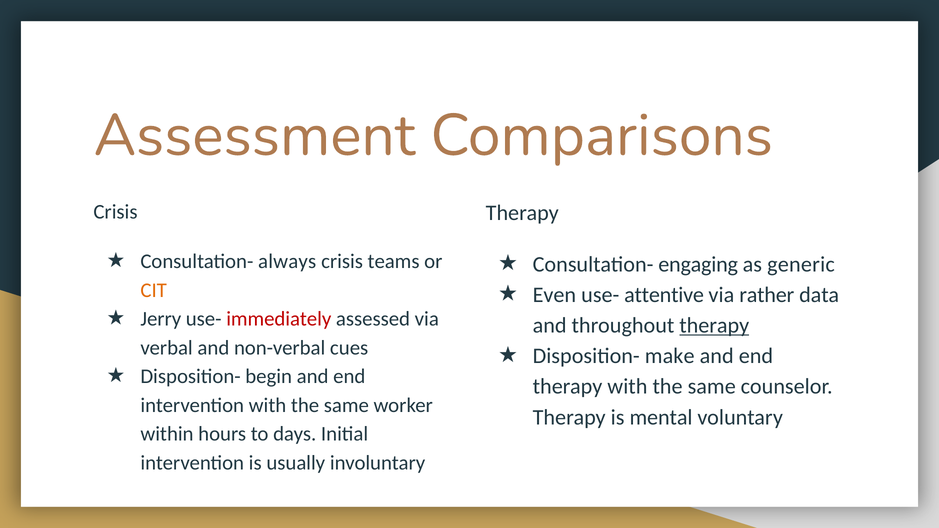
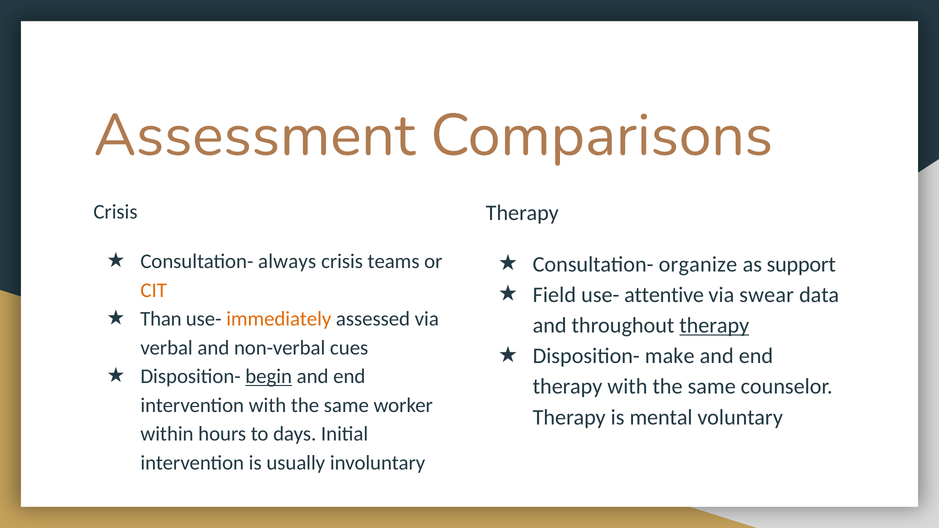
engaging: engaging -> organize
generic: generic -> support
Even: Even -> Field
rather: rather -> swear
Jerry: Jerry -> Than
immediately colour: red -> orange
begin underline: none -> present
